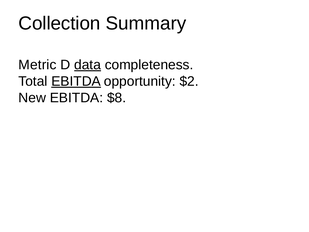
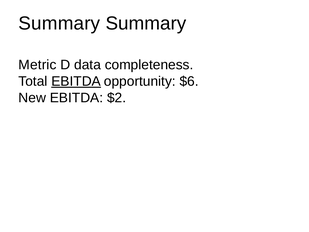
Collection at (59, 23): Collection -> Summary
data underline: present -> none
$2: $2 -> $6
$8: $8 -> $2
